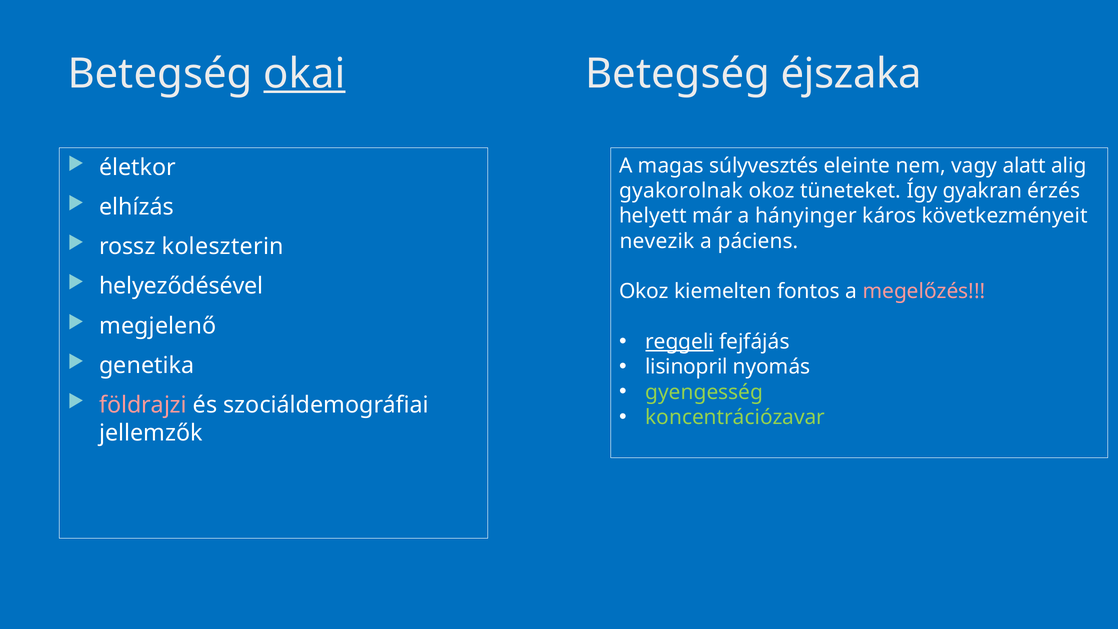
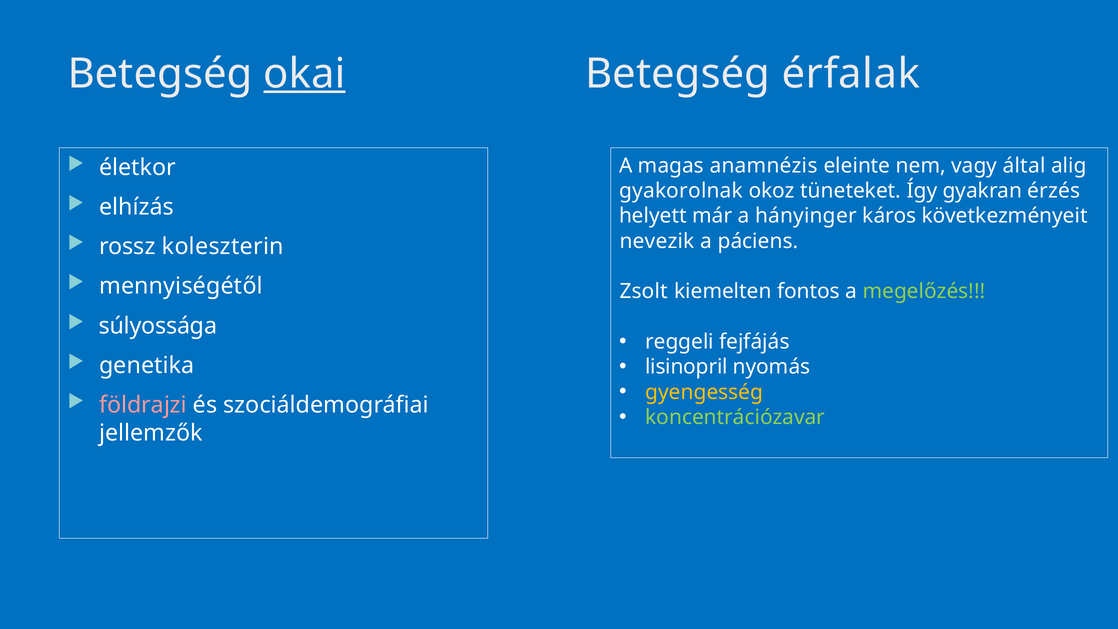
éjszaka: éjszaka -> érfalak
súlyvesztés: súlyvesztés -> anamnézis
alatt: alatt -> által
helyeződésével: helyeződésével -> mennyiségétől
Okoz at (644, 291): Okoz -> Zsolt
megelőzés colour: pink -> light green
megjelenő: megjelenő -> súlyossága
reggeli underline: present -> none
gyengesség colour: light green -> yellow
